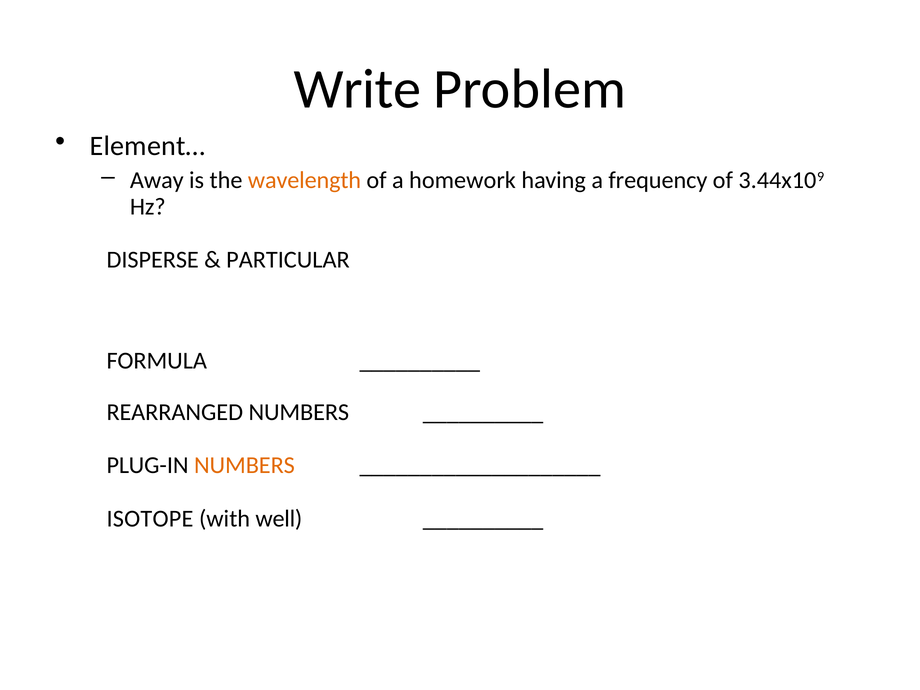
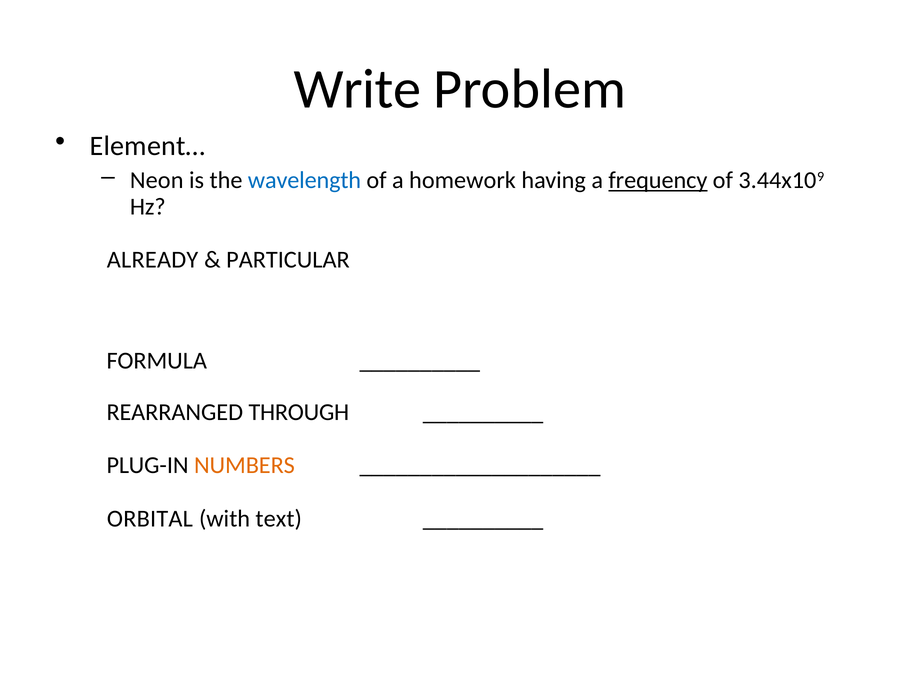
Away: Away -> Neon
wavelength colour: orange -> blue
frequency underline: none -> present
DISPERSE: DISPERSE -> ALREADY
REARRANGED NUMBERS: NUMBERS -> THROUGH
ISOTOPE: ISOTOPE -> ORBITAL
well: well -> text
